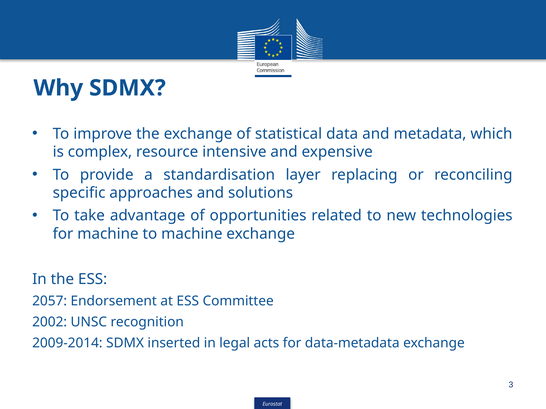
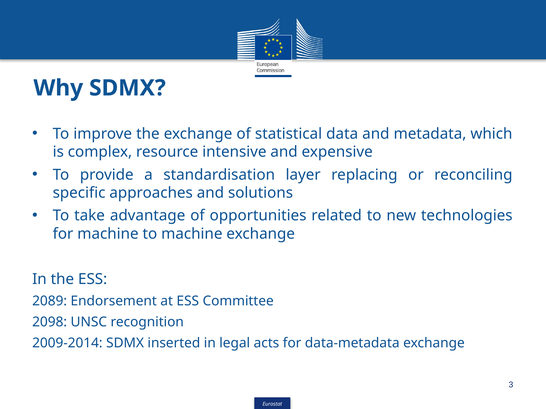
2057: 2057 -> 2089
2002: 2002 -> 2098
